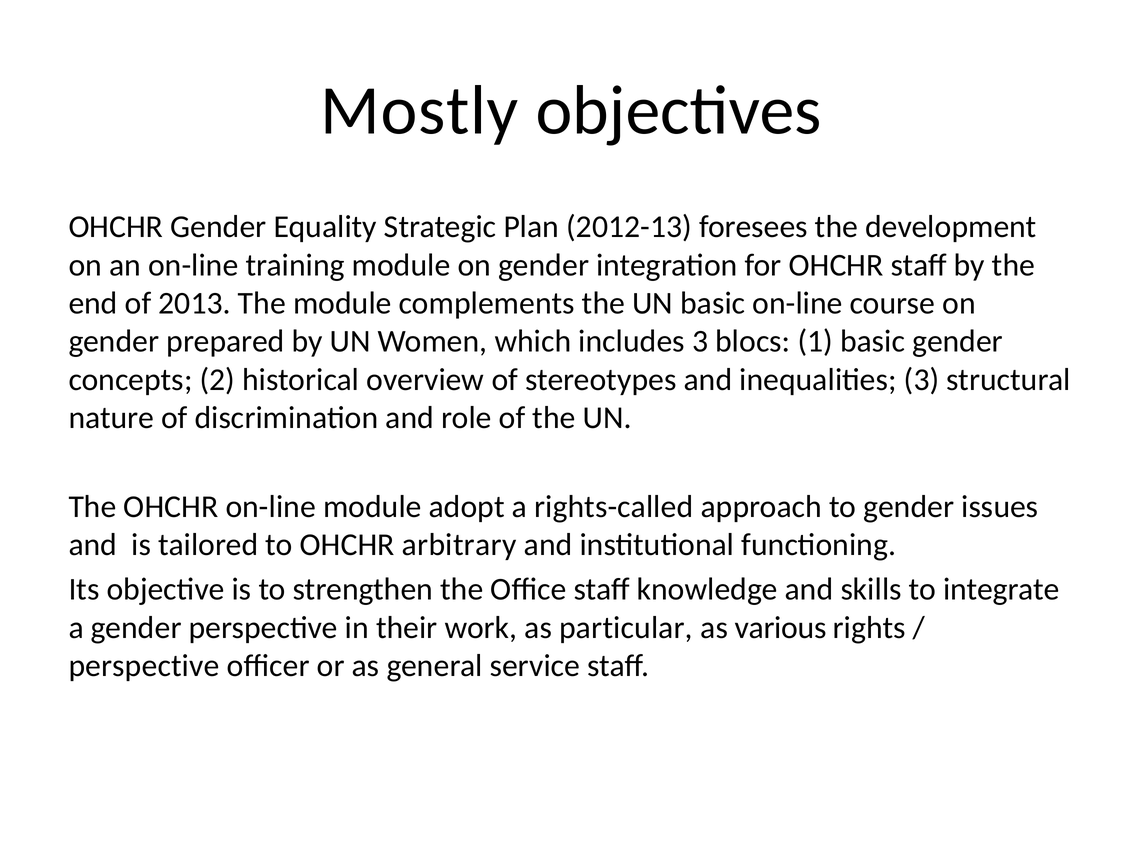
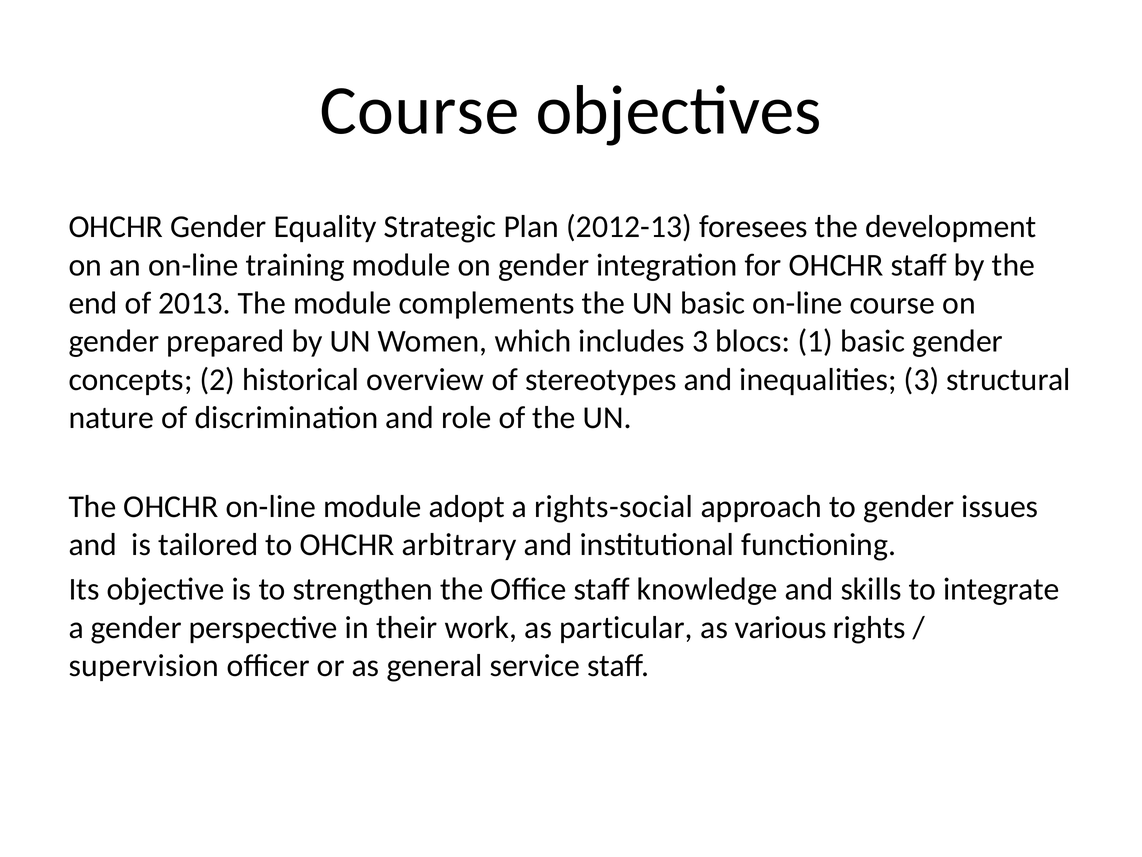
Mostly at (419, 111): Mostly -> Course
rights-called: rights-called -> rights-social
perspective at (144, 665): perspective -> supervision
